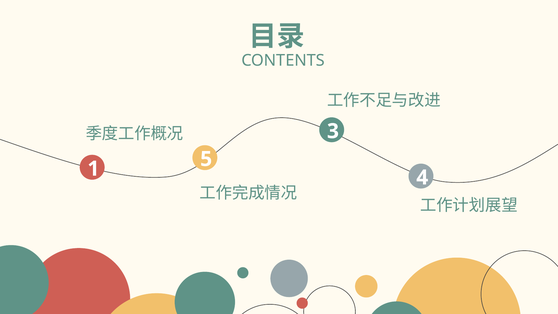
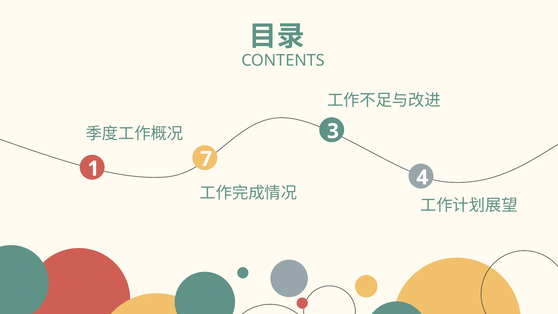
5: 5 -> 7
